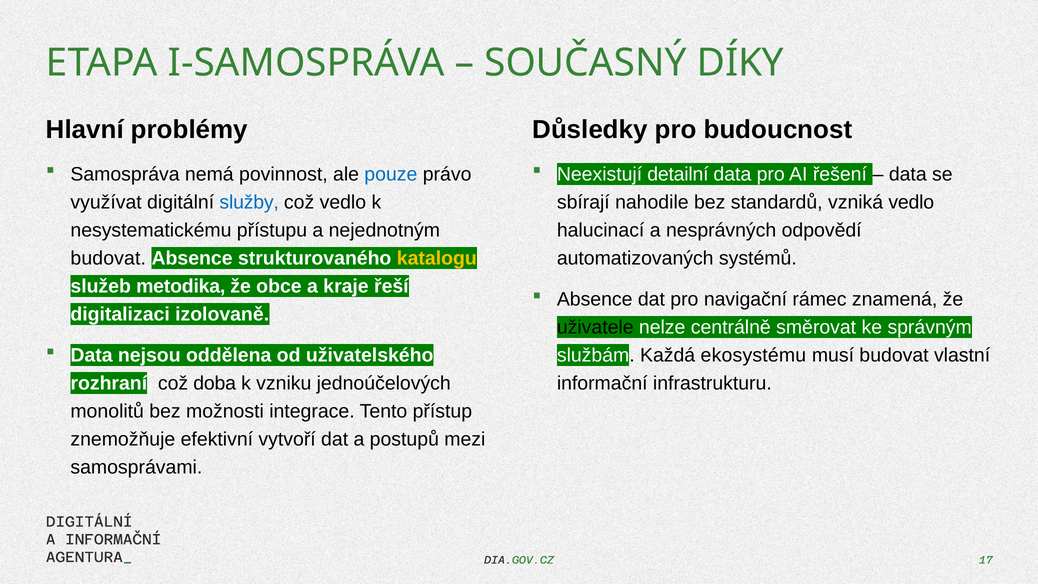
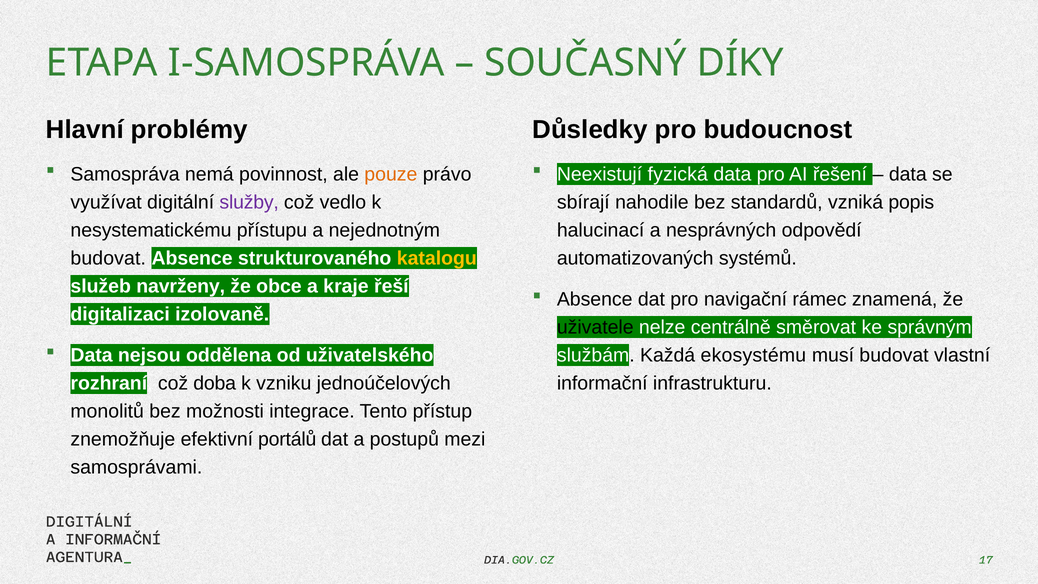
pouze colour: blue -> orange
detailní: detailní -> fyzická
služby colour: blue -> purple
vzniká vedlo: vedlo -> popis
metodika: metodika -> navrženy
vytvoří: vytvoří -> portálů
